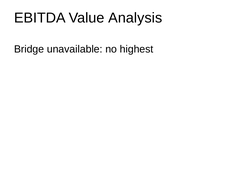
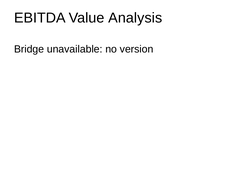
highest: highest -> version
